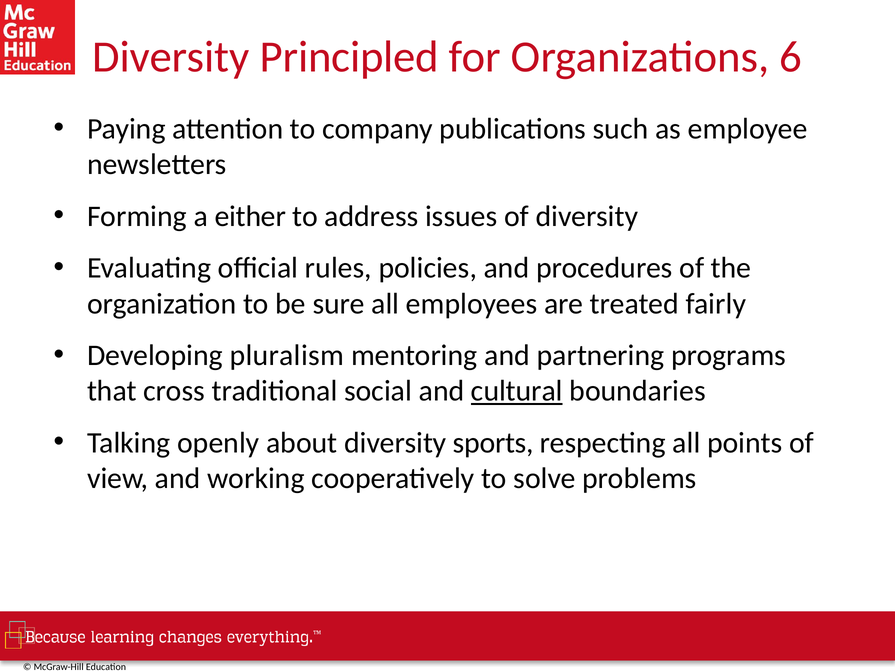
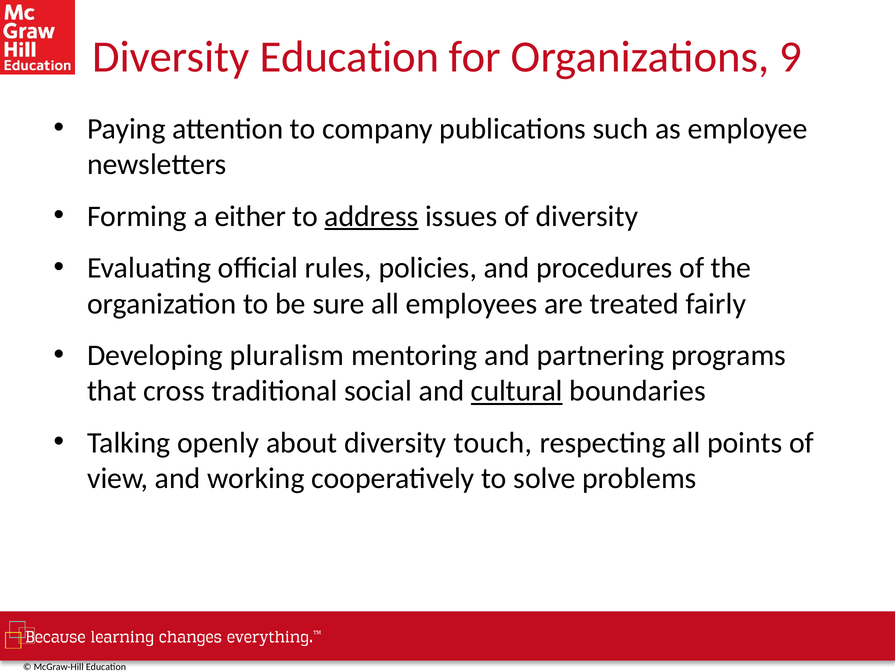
Diversity Principled: Principled -> Education
6: 6 -> 9
address underline: none -> present
sports: sports -> touch
